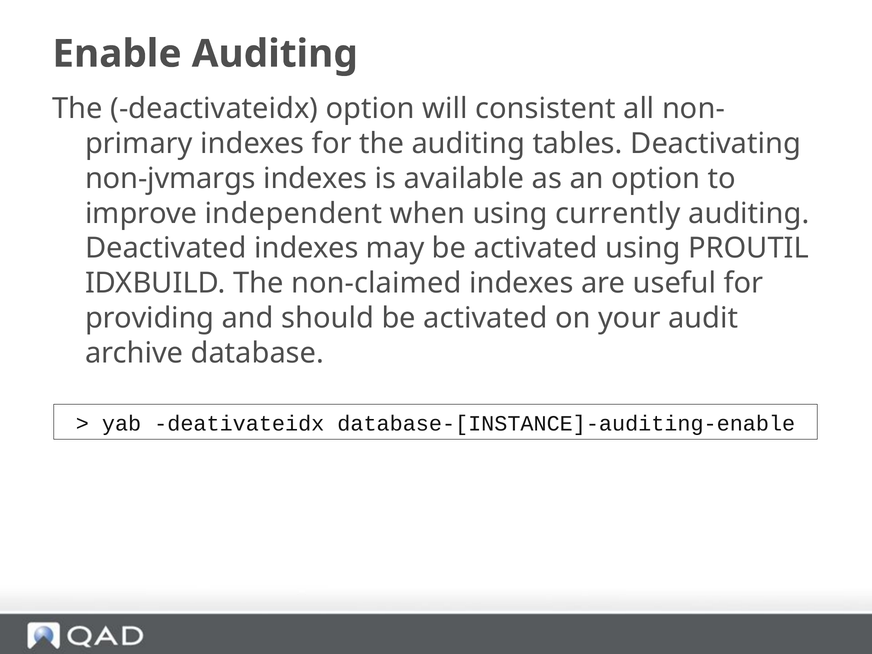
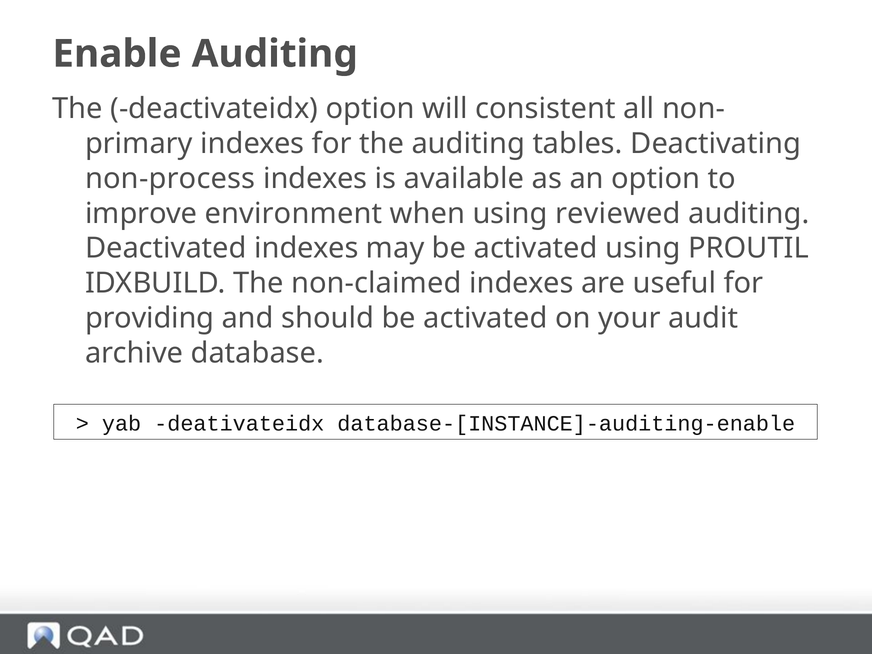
non-jvmargs: non-jvmargs -> non-process
independent: independent -> environment
currently: currently -> reviewed
